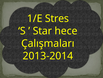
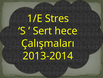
Star: Star -> Sert
